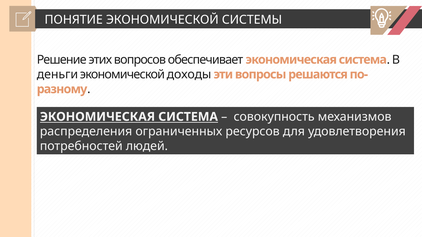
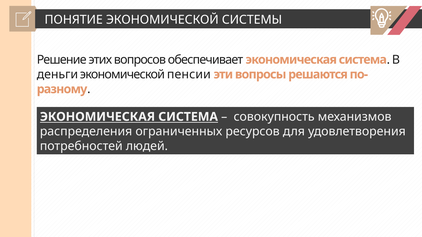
доходы: доходы -> пенсии
